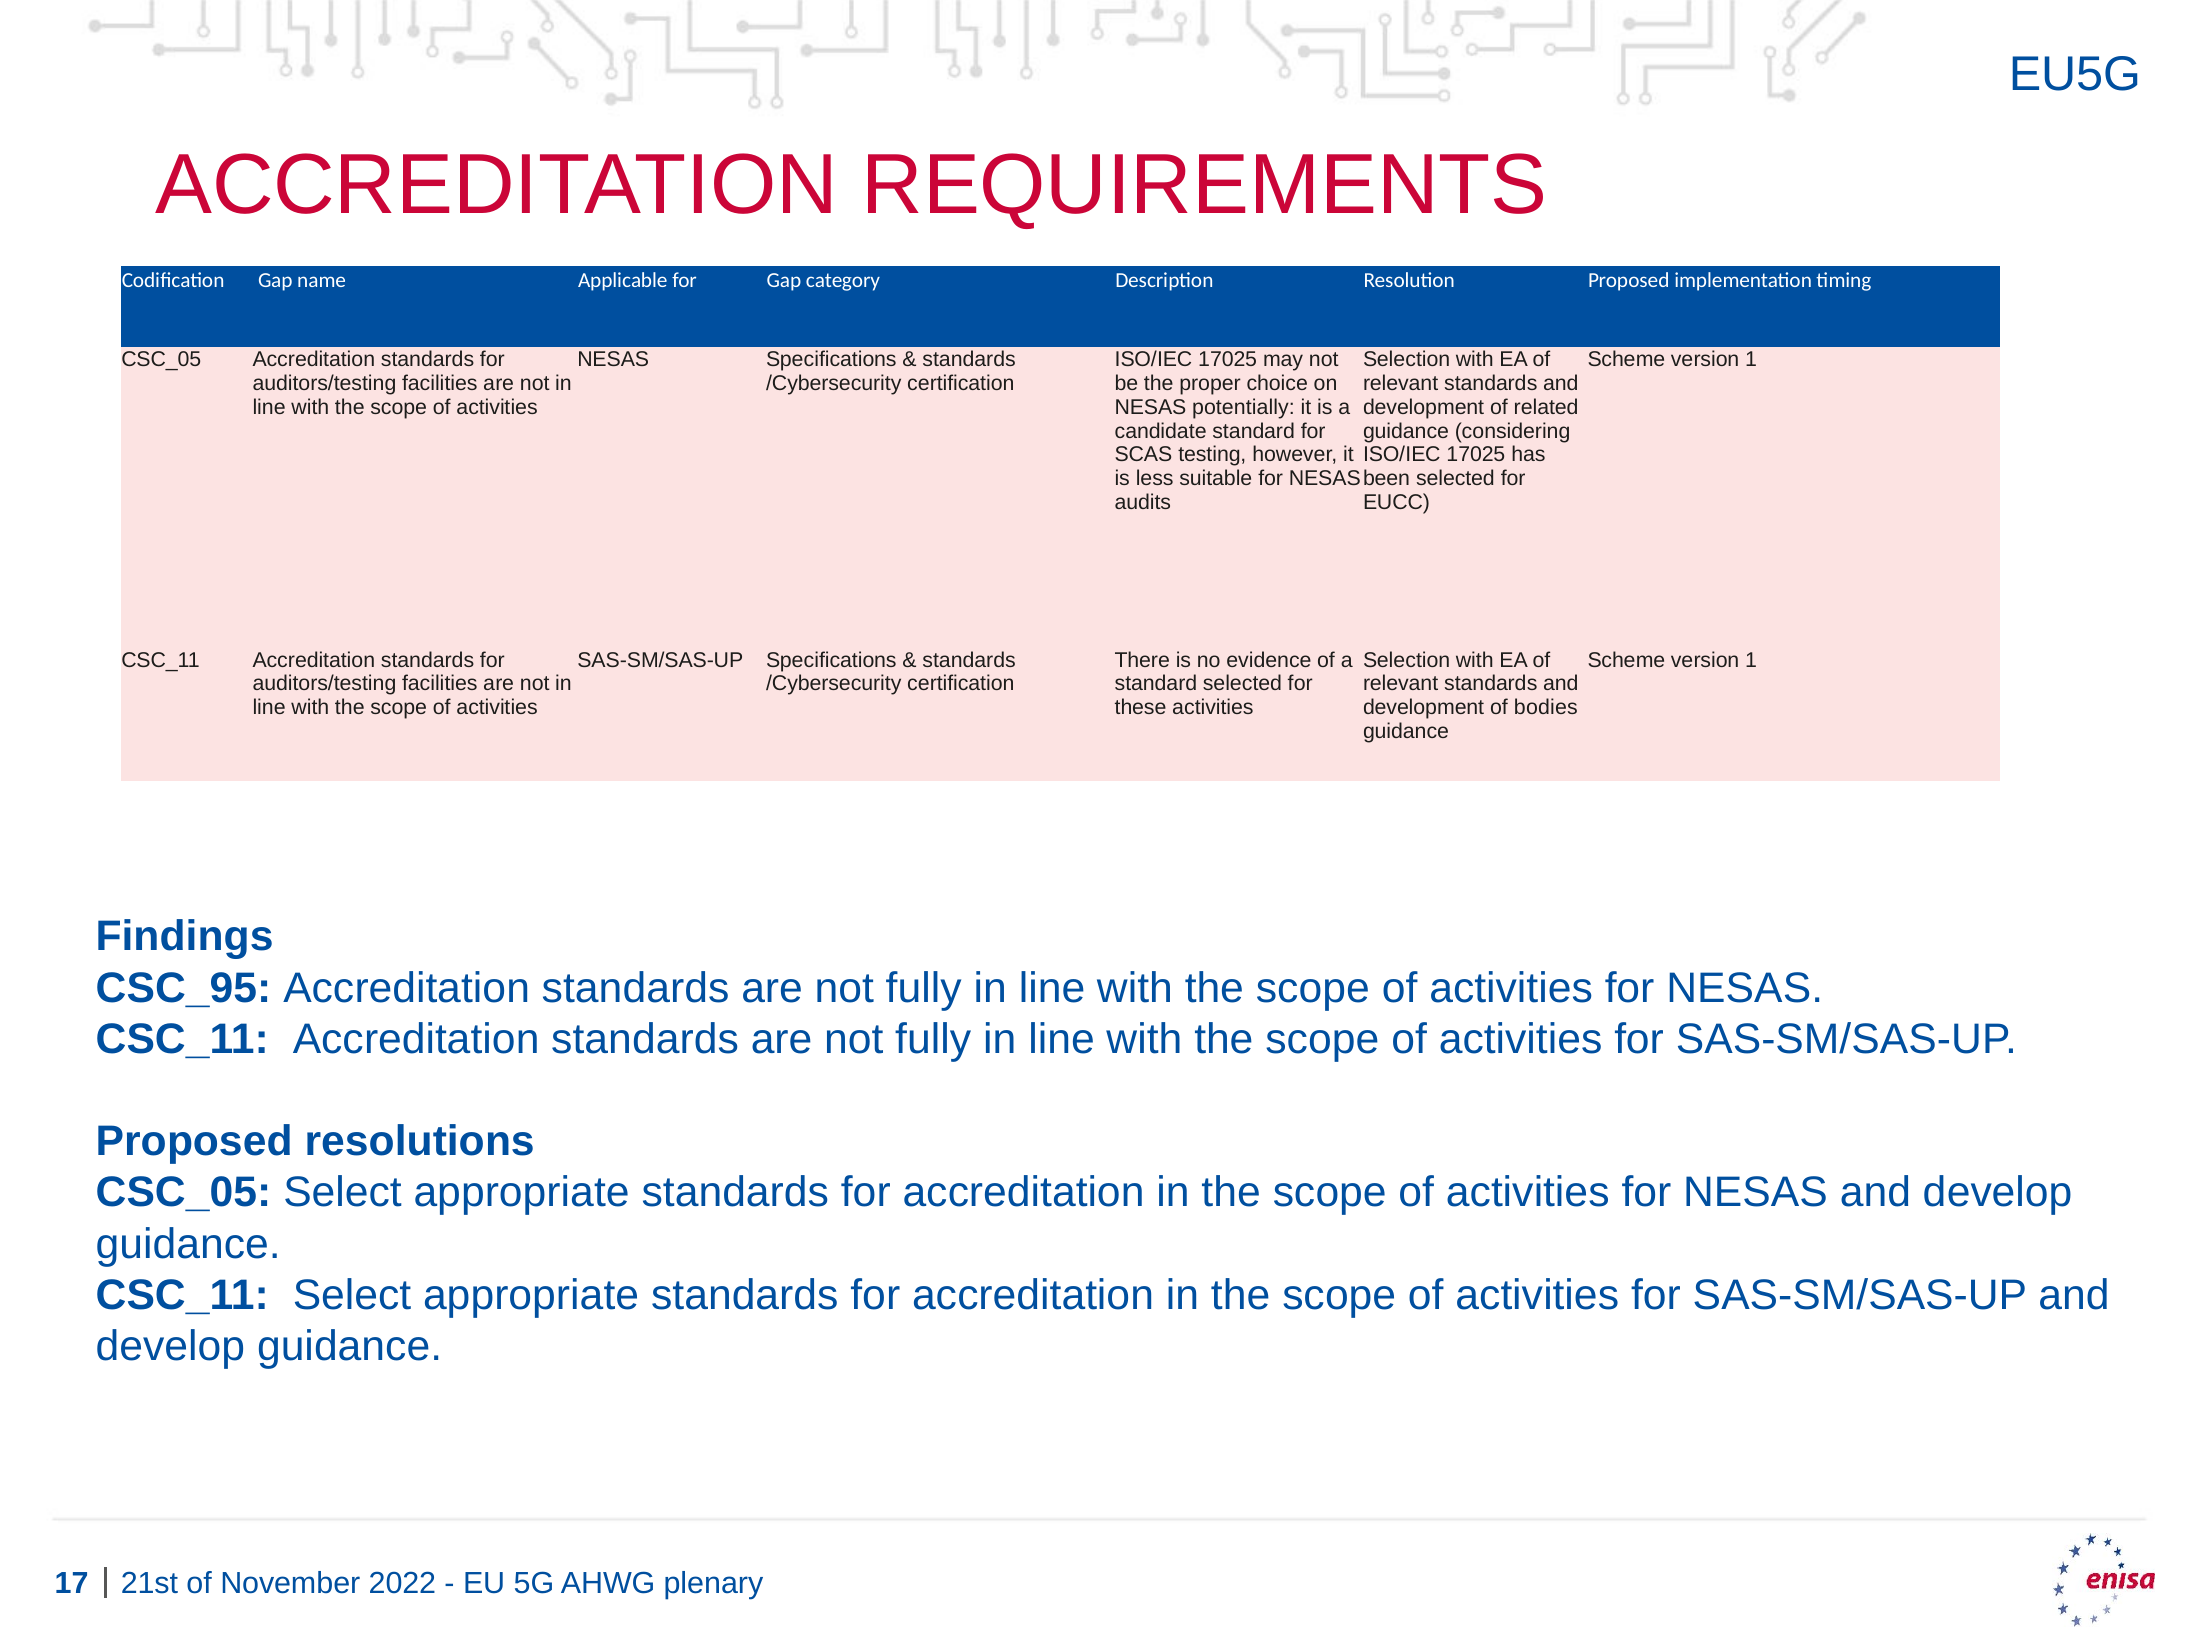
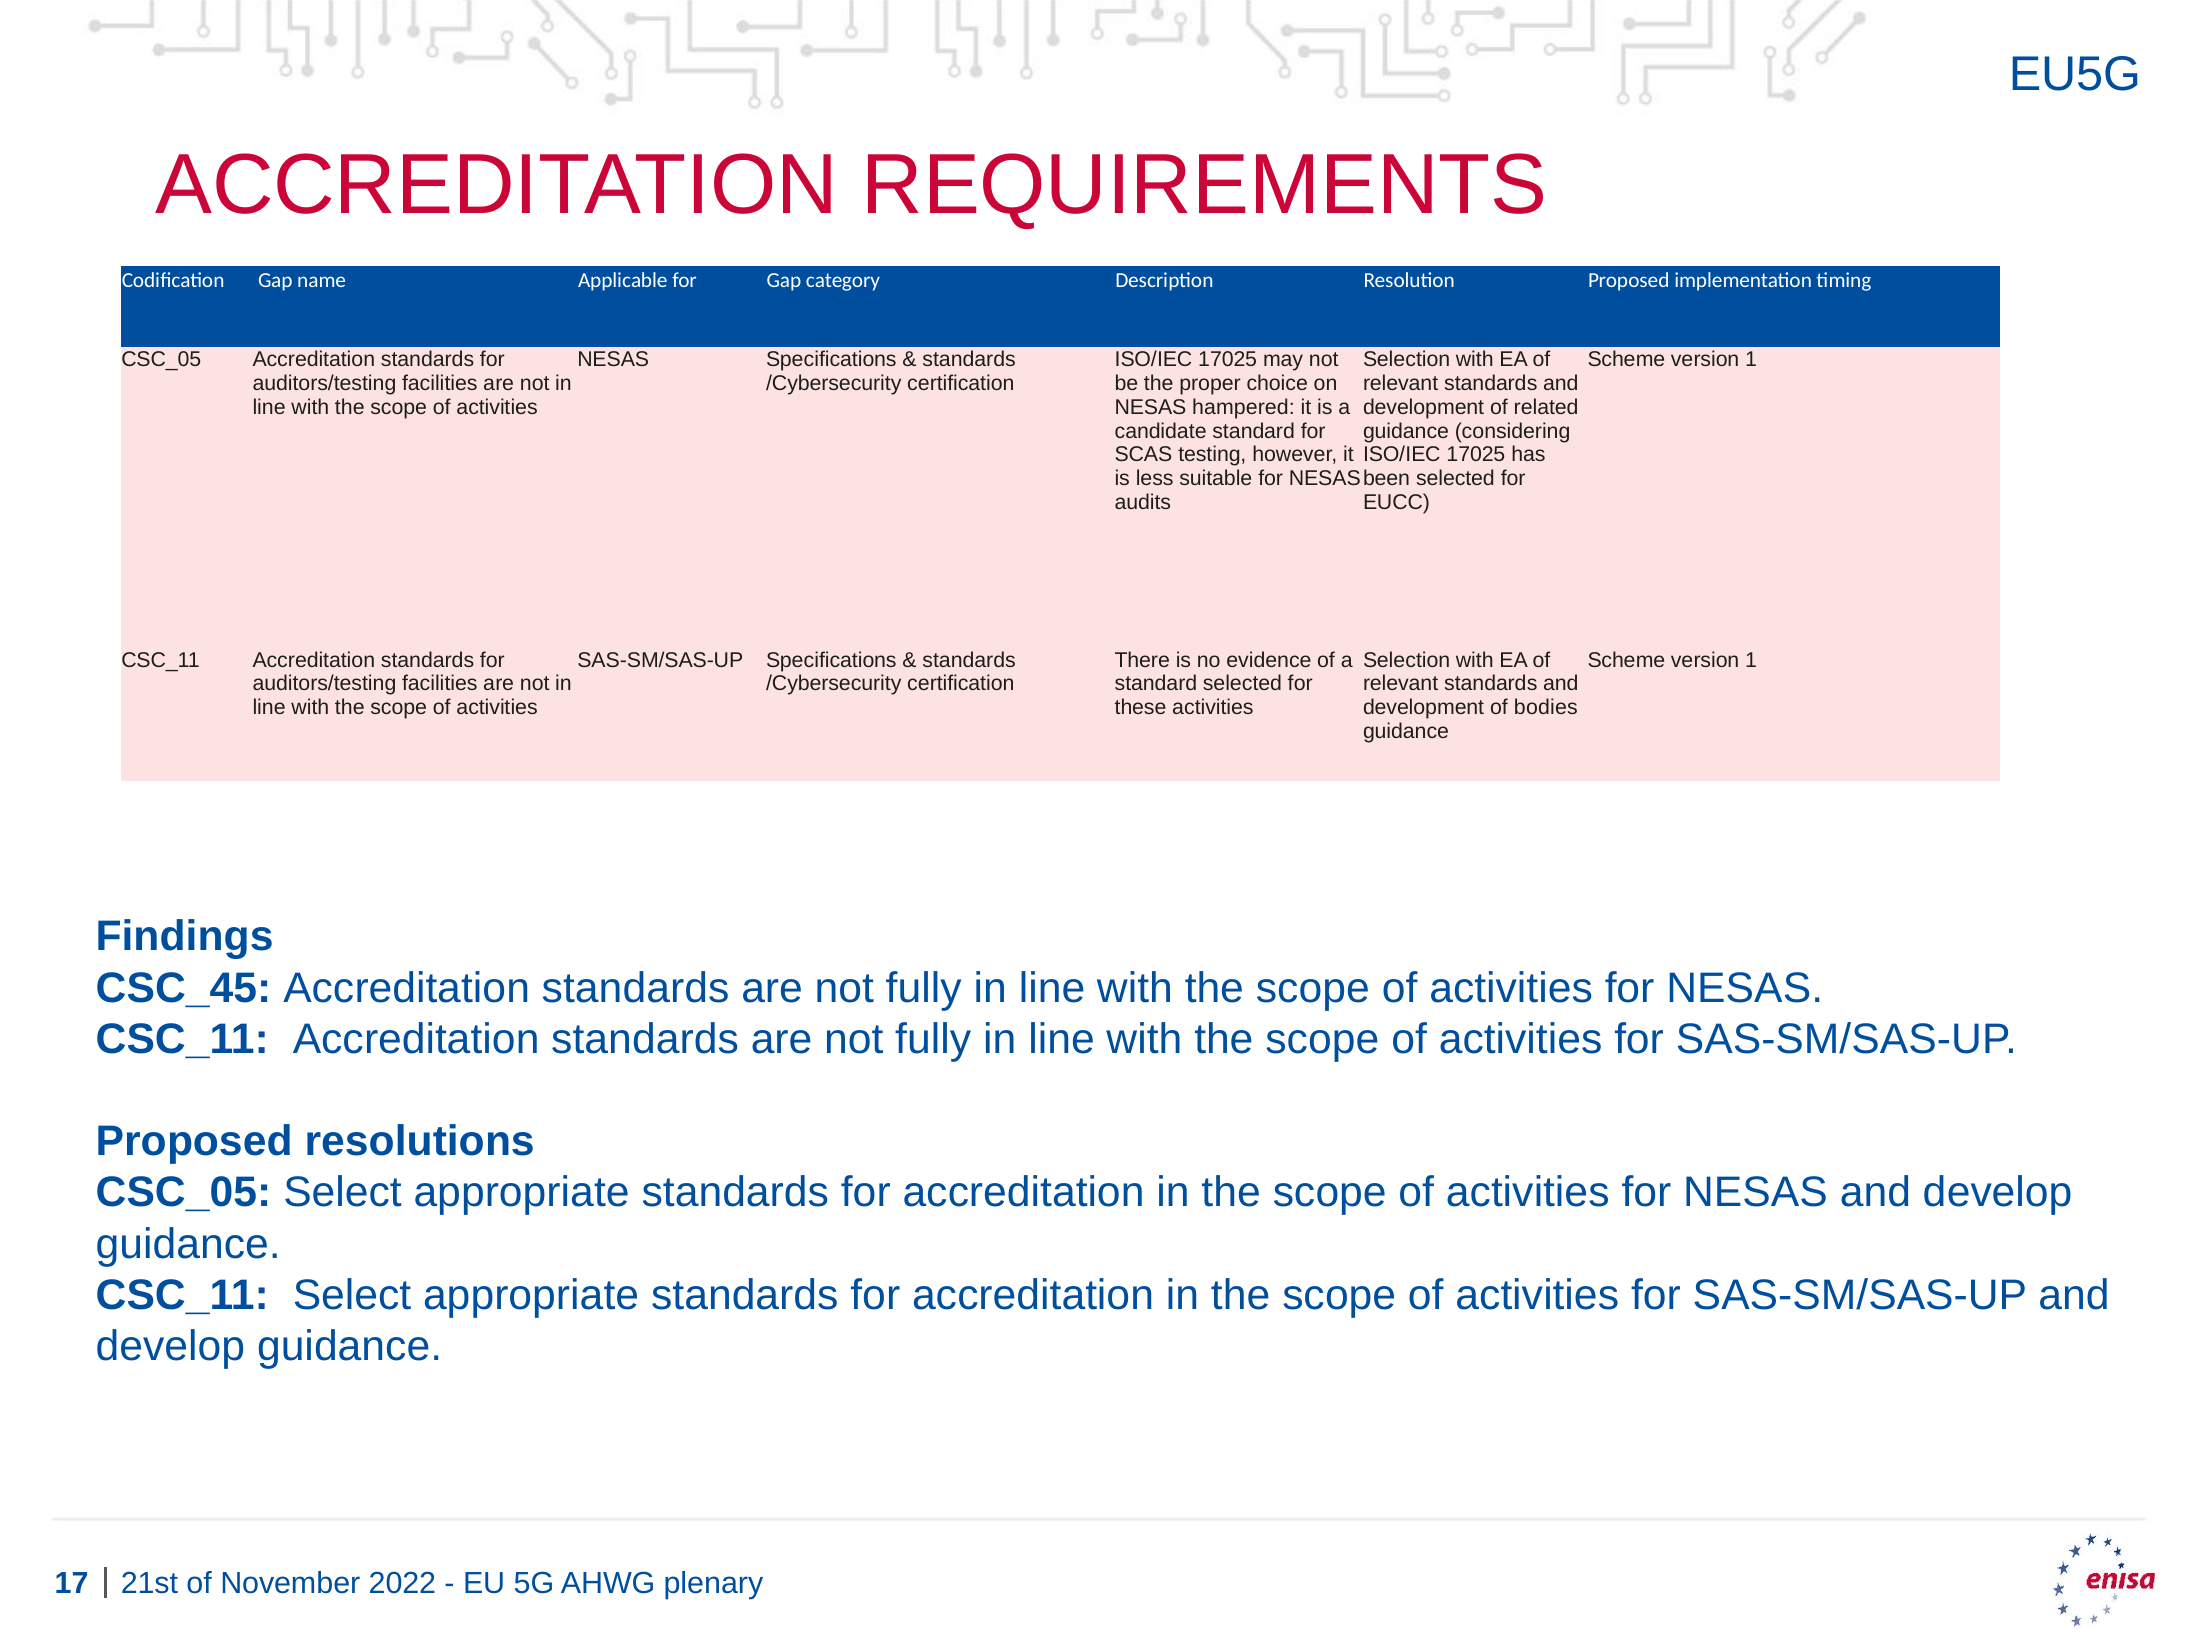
potentially: potentially -> hampered
CSC_95: CSC_95 -> CSC_45
